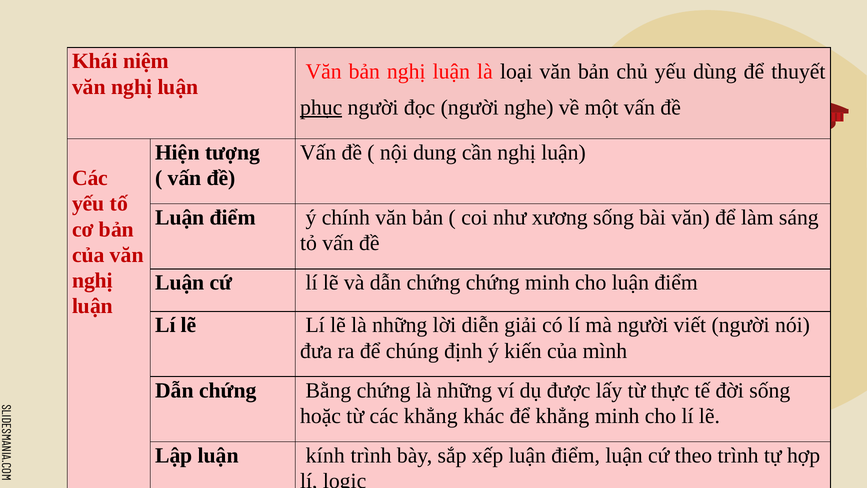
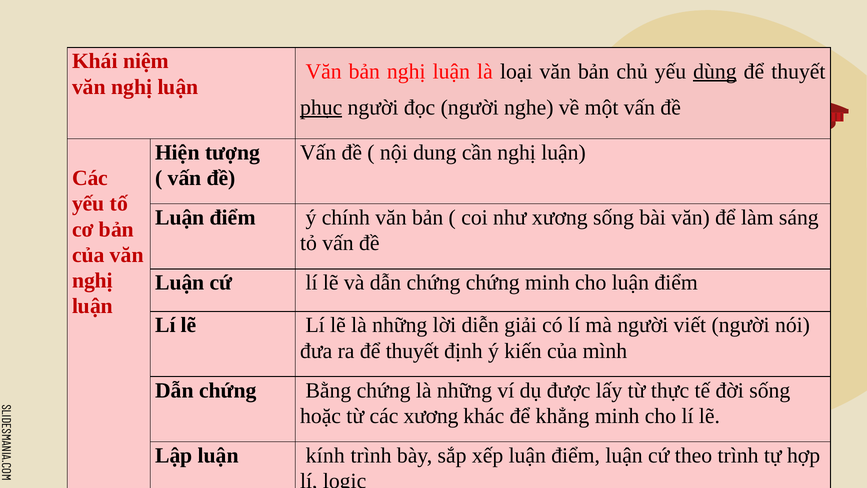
dùng underline: none -> present
ra để chúng: chúng -> thuyết
các khẳng: khẳng -> xương
